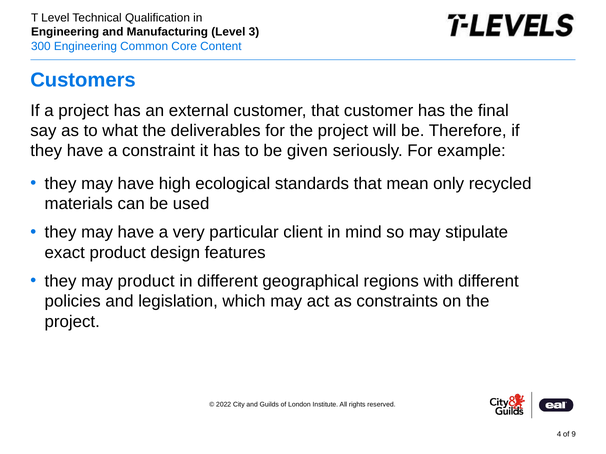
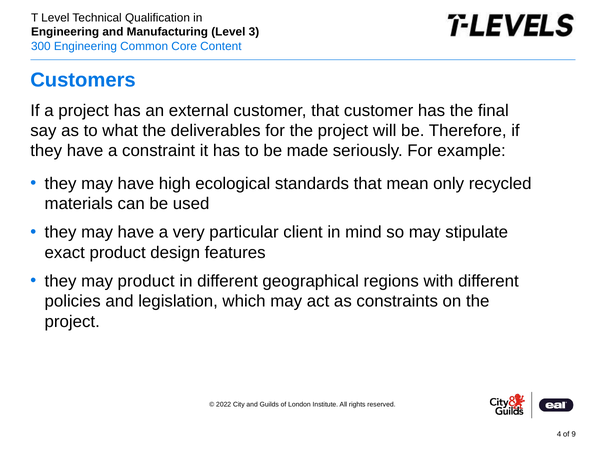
given: given -> made
